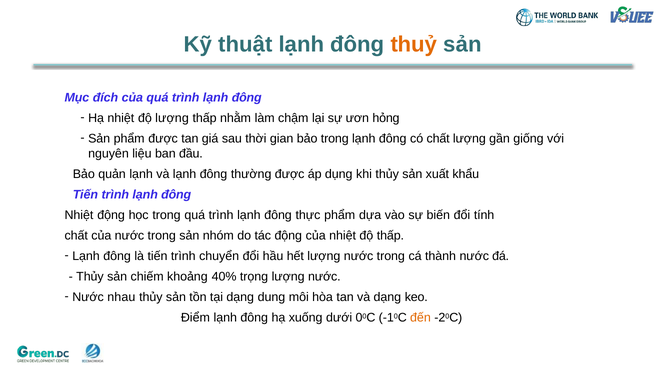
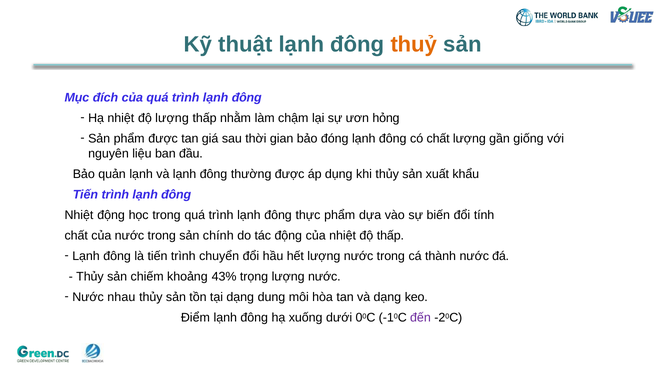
bảo trong: trong -> đóng
nhóm: nhóm -> chính
40%: 40% -> 43%
đến colour: orange -> purple
